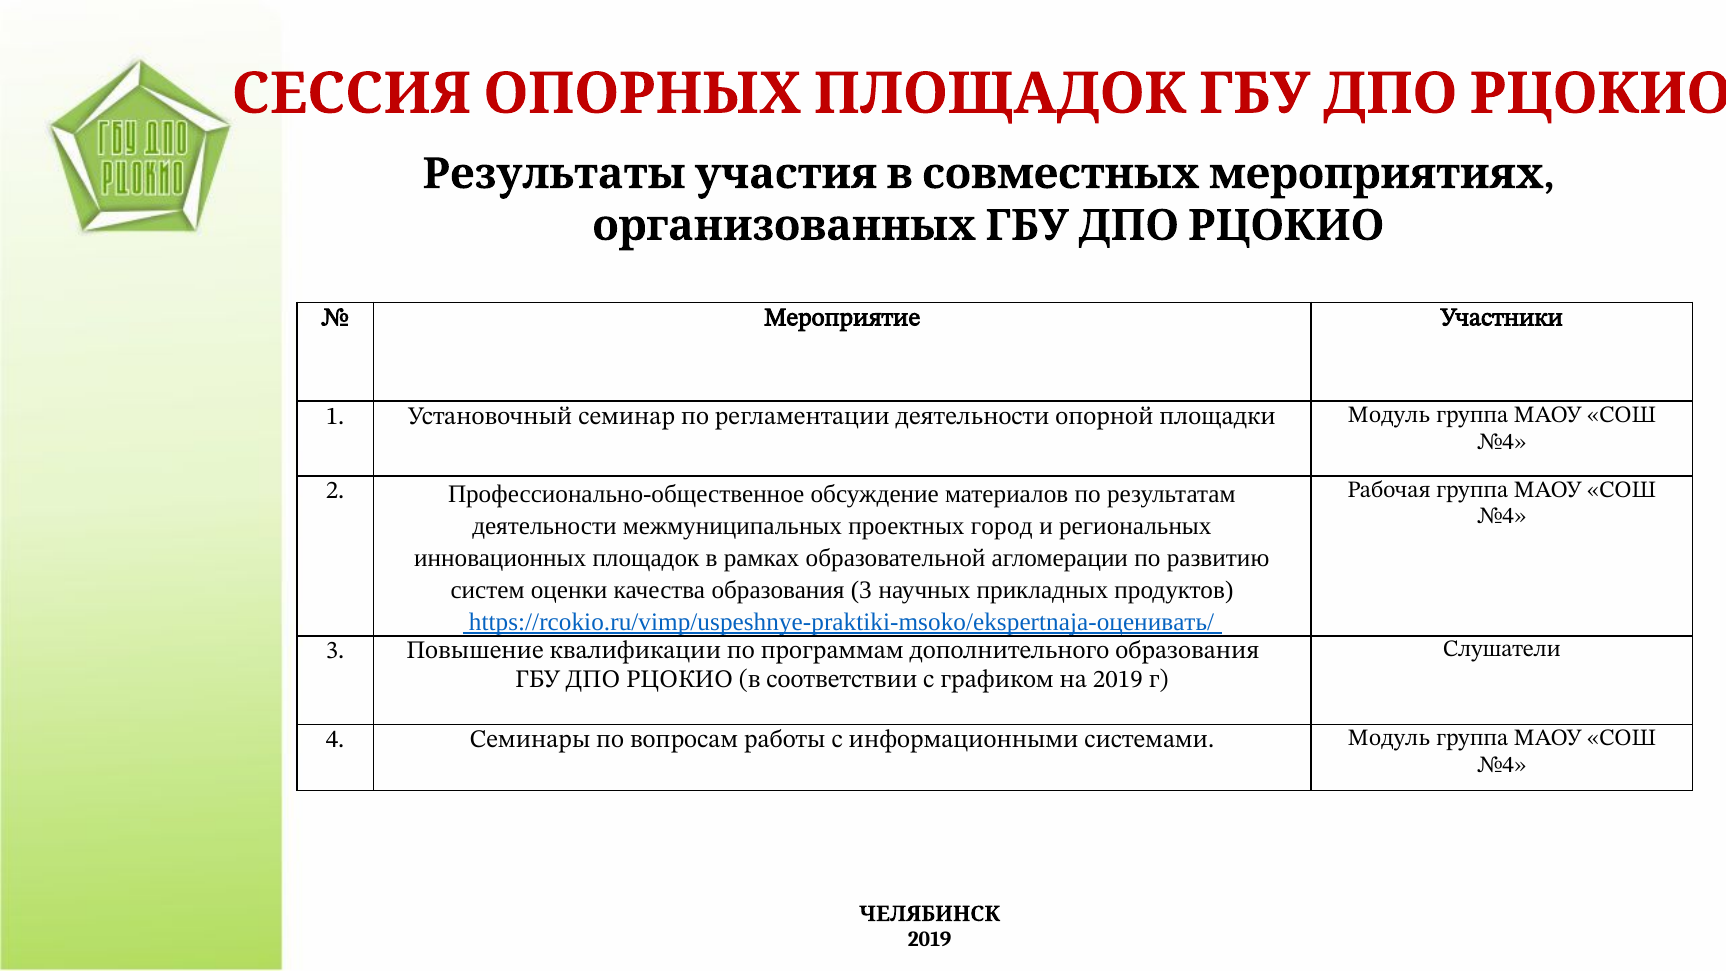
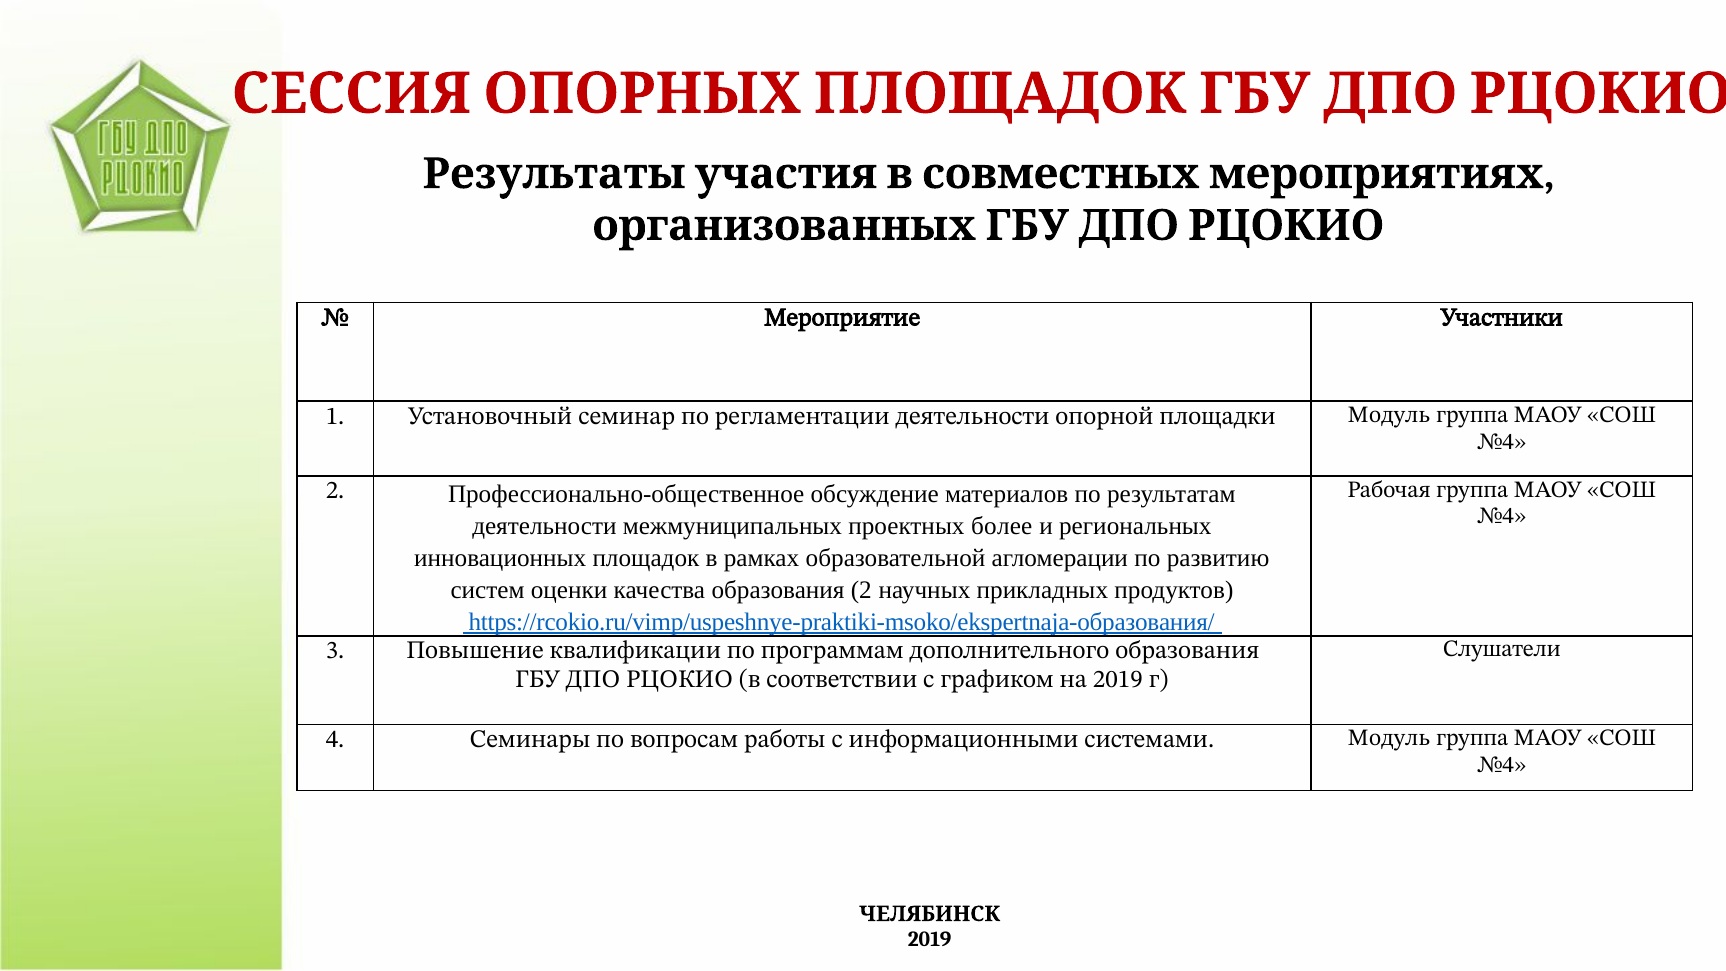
город: город -> более
образования 3: 3 -> 2
https://rcokio.ru/vimp/uspeshnye-praktiki-msoko/ekspertnaja-оценивать/: https://rcokio.ru/vimp/uspeshnye-praktiki-msoko/ekspertnaja-оценивать/ -> https://rcokio.ru/vimp/uspeshnye-praktiki-msoko/ekspertnaja-образования/
